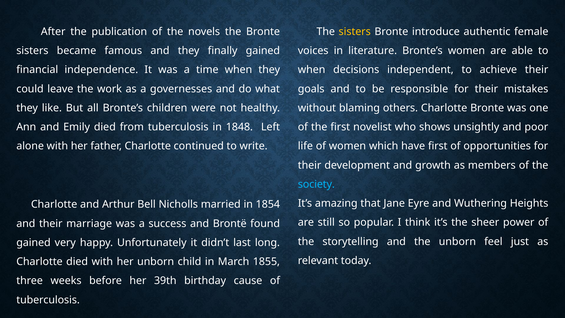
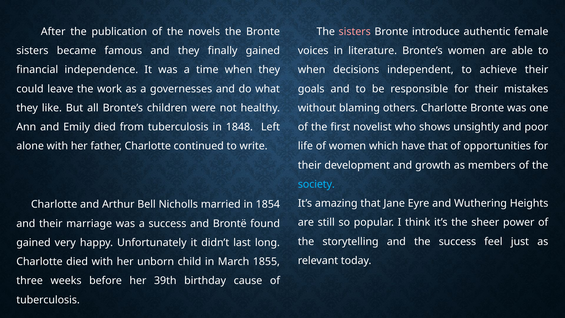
sisters at (355, 32) colour: yellow -> pink
have first: first -> that
the unborn: unborn -> success
